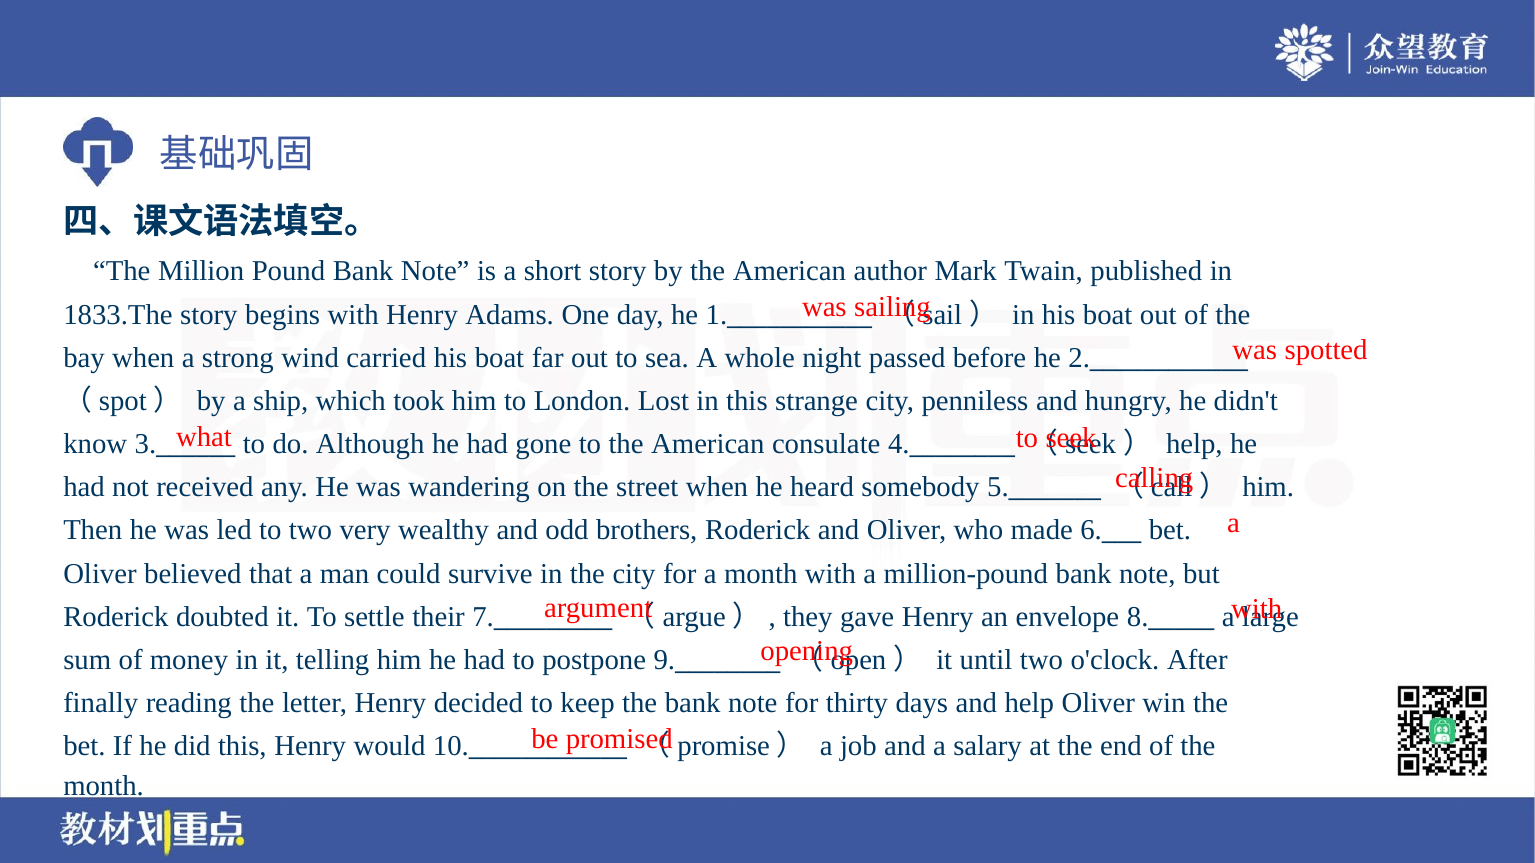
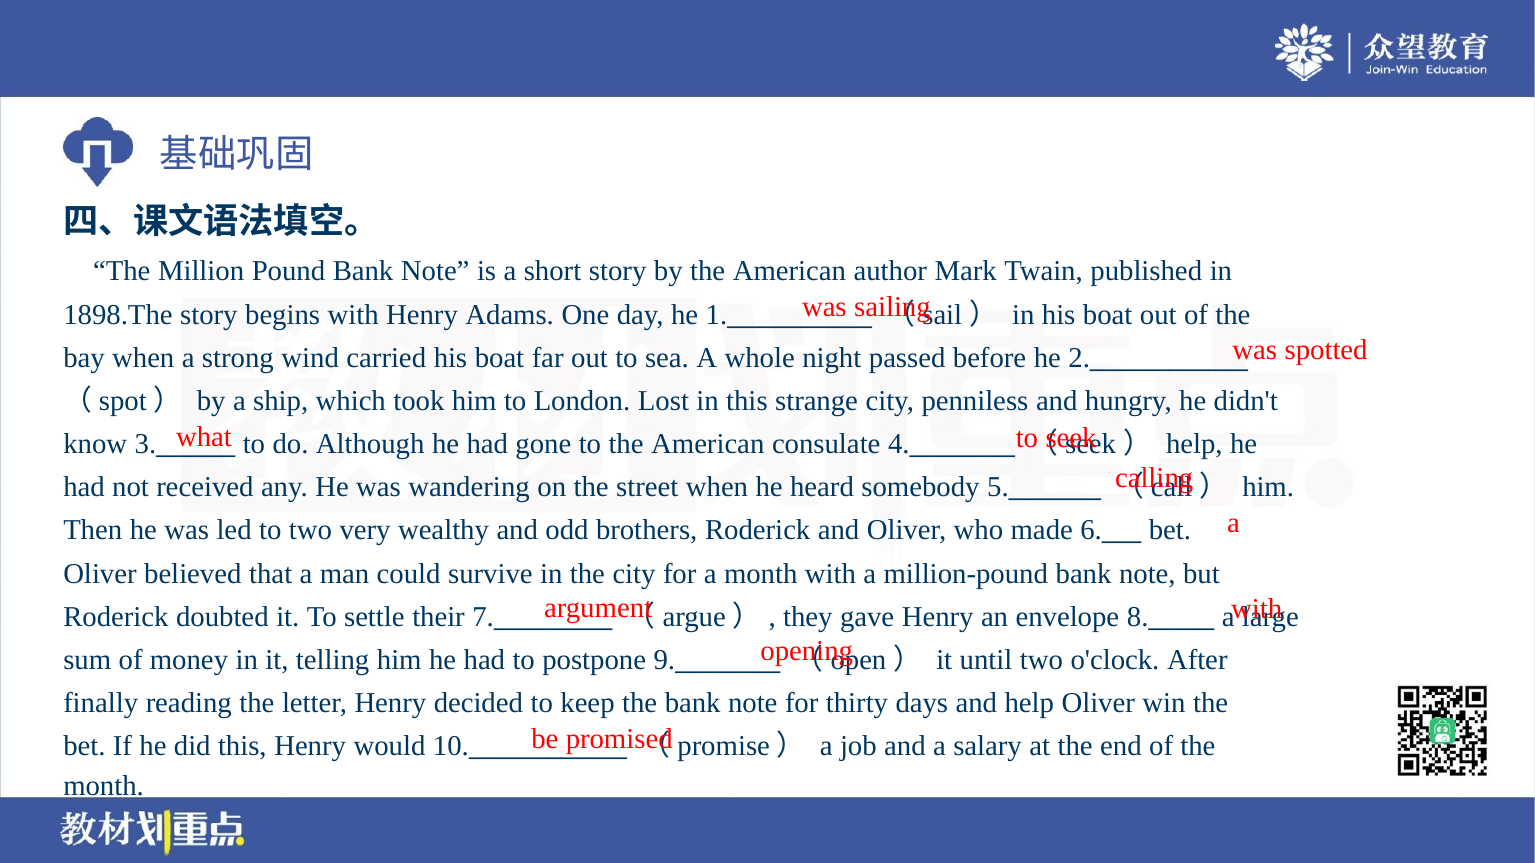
1833.The: 1833.The -> 1898.The
